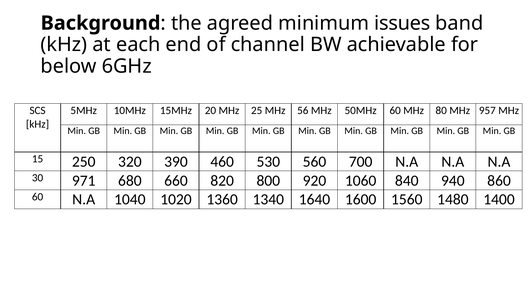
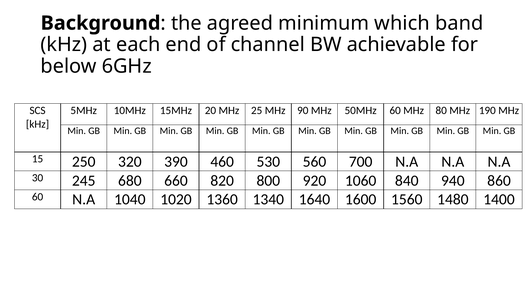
issues: issues -> which
56: 56 -> 90
957: 957 -> 190
971: 971 -> 245
